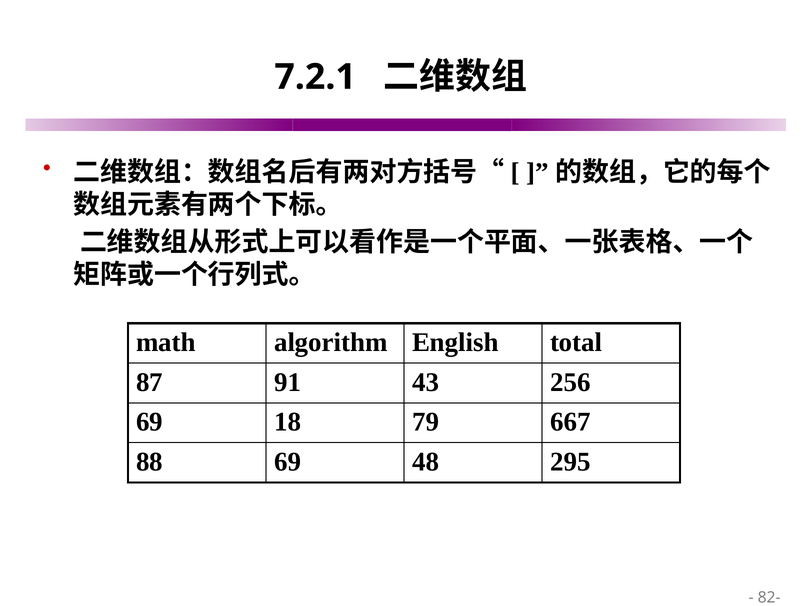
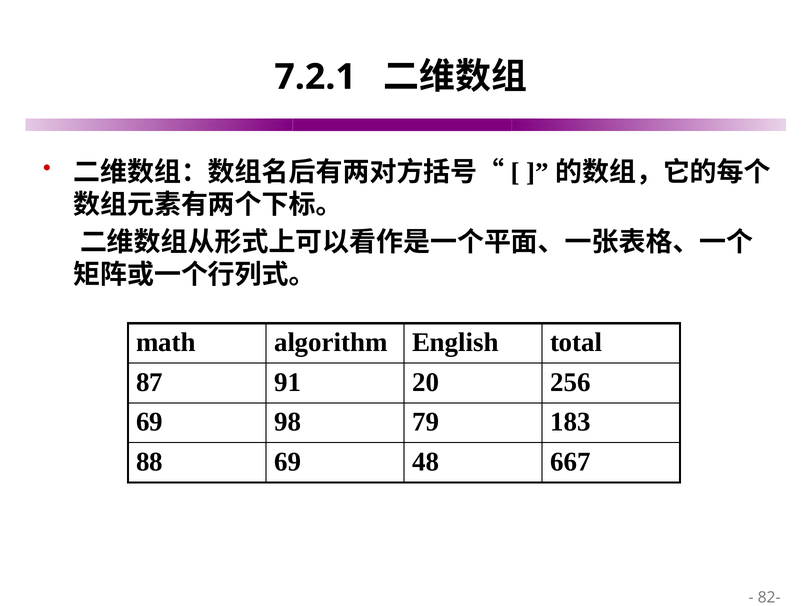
43: 43 -> 20
18: 18 -> 98
667: 667 -> 183
295: 295 -> 667
